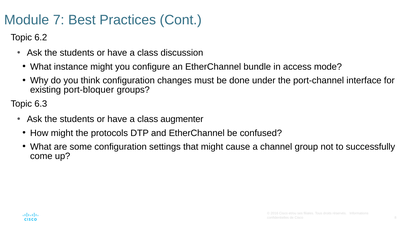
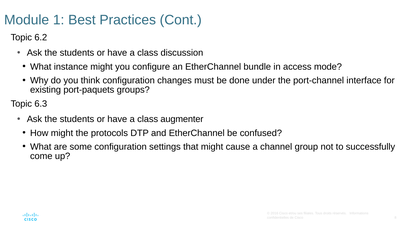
7: 7 -> 1
port-bloquer: port-bloquer -> port-paquets
